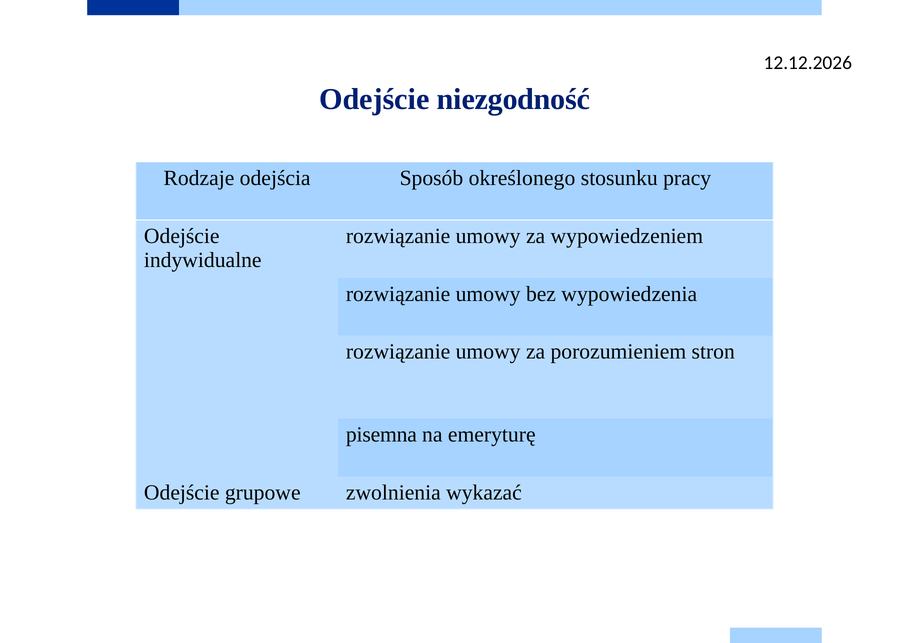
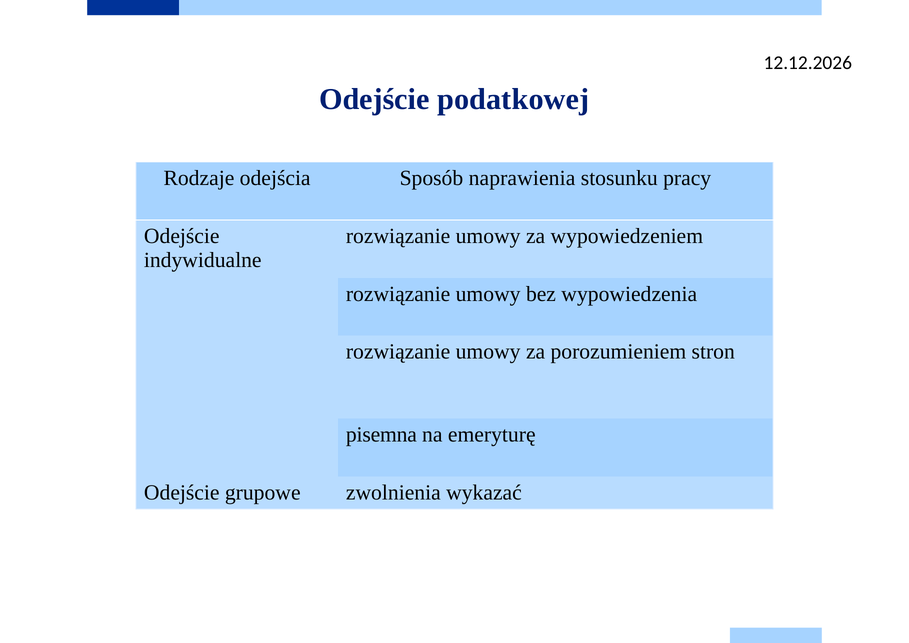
niezgodność: niezgodność -> podatkowej
określonego: określonego -> naprawienia
